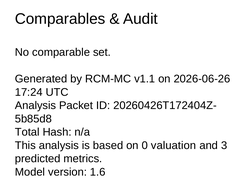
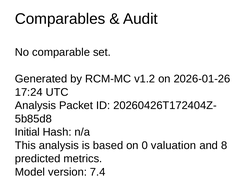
v1.1: v1.1 -> v1.2
2026-06-26: 2026-06-26 -> 2026-01-26
Total: Total -> Initial
3: 3 -> 8
1.6: 1.6 -> 7.4
